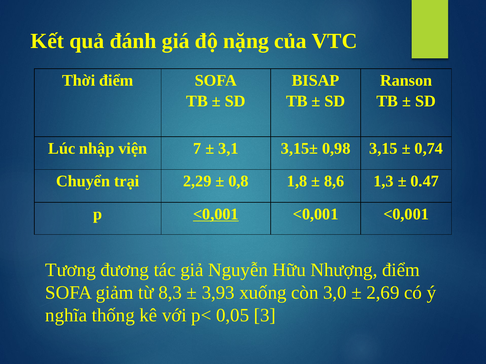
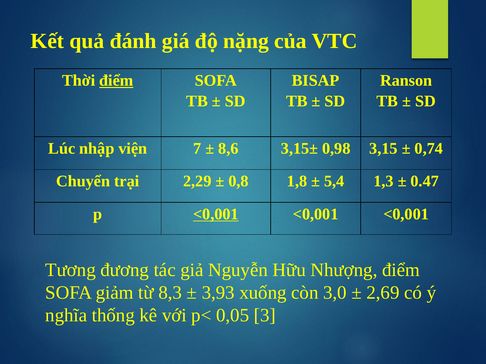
điểm at (116, 81) underline: none -> present
3,1: 3,1 -> 8,6
8,6: 8,6 -> 5,4
